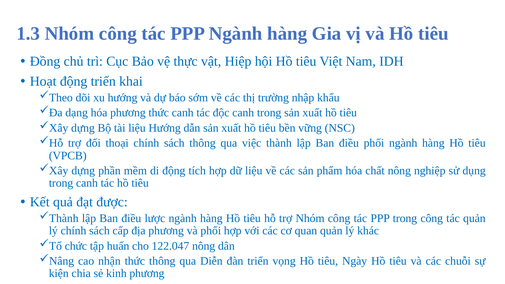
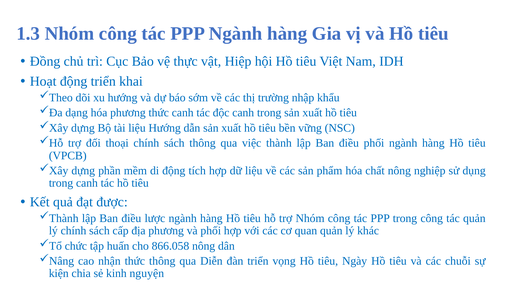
122.047: 122.047 -> 866.058
kinh phương: phương -> nguyện
